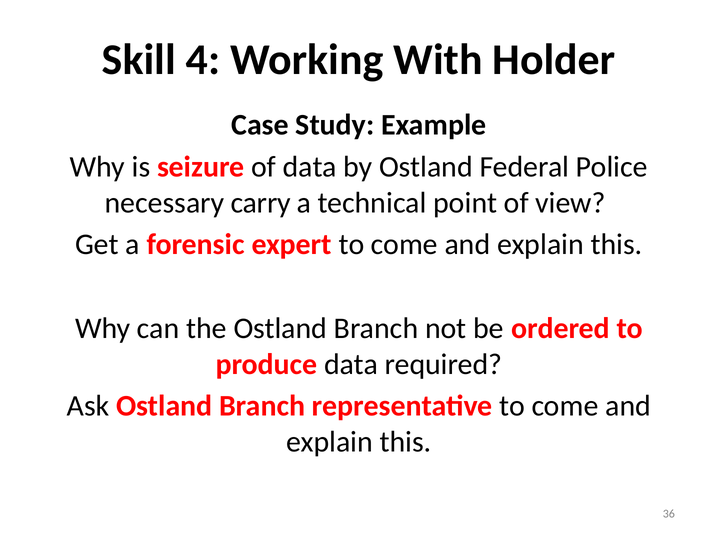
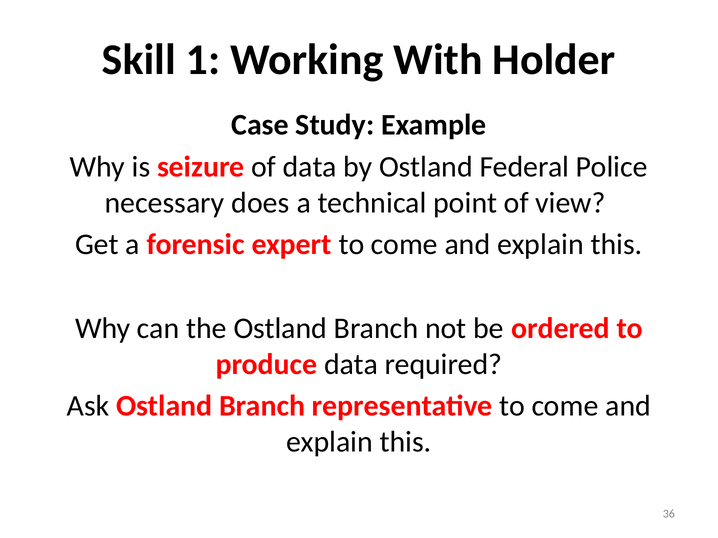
4: 4 -> 1
carry: carry -> does
